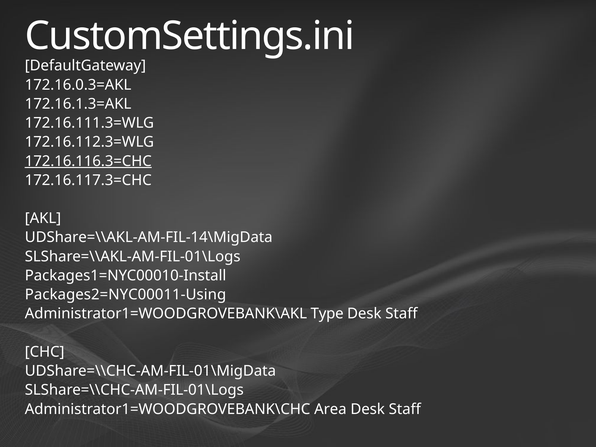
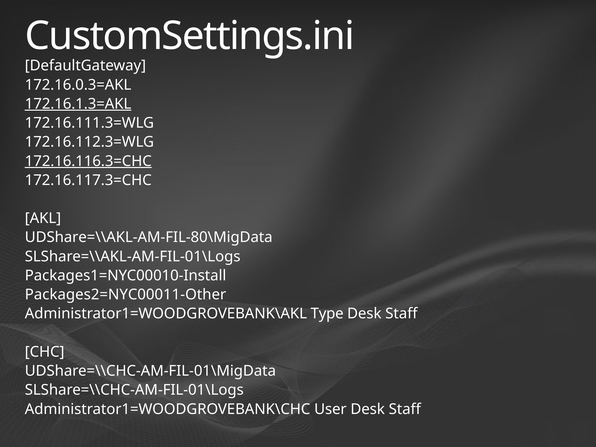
172.16.1.3=AKL underline: none -> present
UDShare=\\AKL-AM-FIL-14\MigData: UDShare=\\AKL-AM-FIL-14\MigData -> UDShare=\\AKL-AM-FIL-80\MigData
Packages2=NYC00011-Using: Packages2=NYC00011-Using -> Packages2=NYC00011-Other
Area: Area -> User
